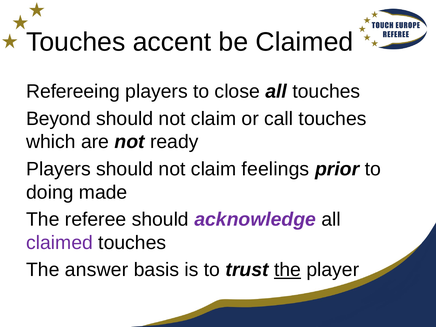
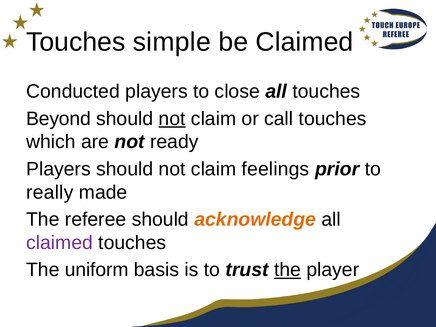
accent: accent -> simple
Refereeing: Refereeing -> Conducted
not at (172, 119) underline: none -> present
doing: doing -> really
acknowledge colour: purple -> orange
answer: answer -> uniform
